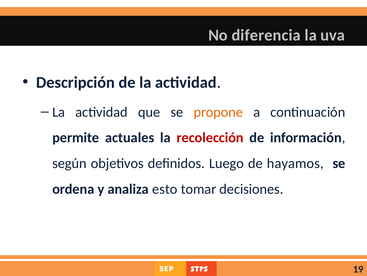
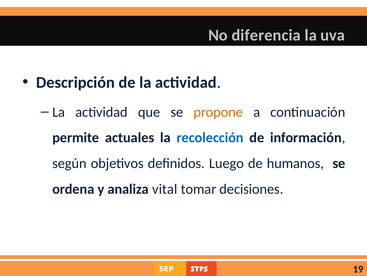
recolección colour: red -> blue
hayamos: hayamos -> humanos
esto: esto -> vital
